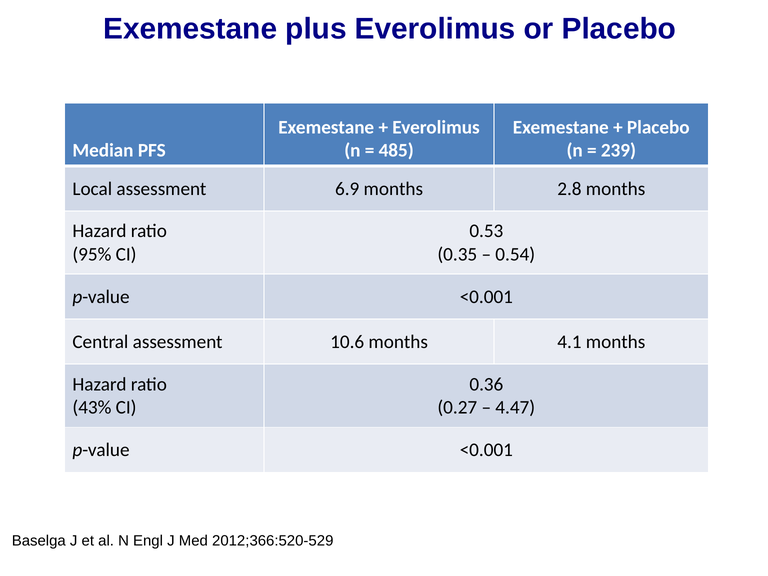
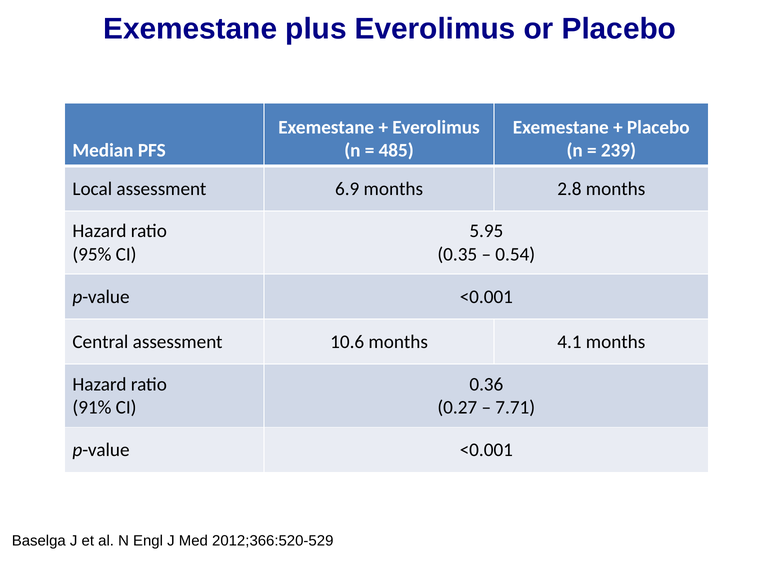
0.53: 0.53 -> 5.95
43%: 43% -> 91%
4.47: 4.47 -> 7.71
